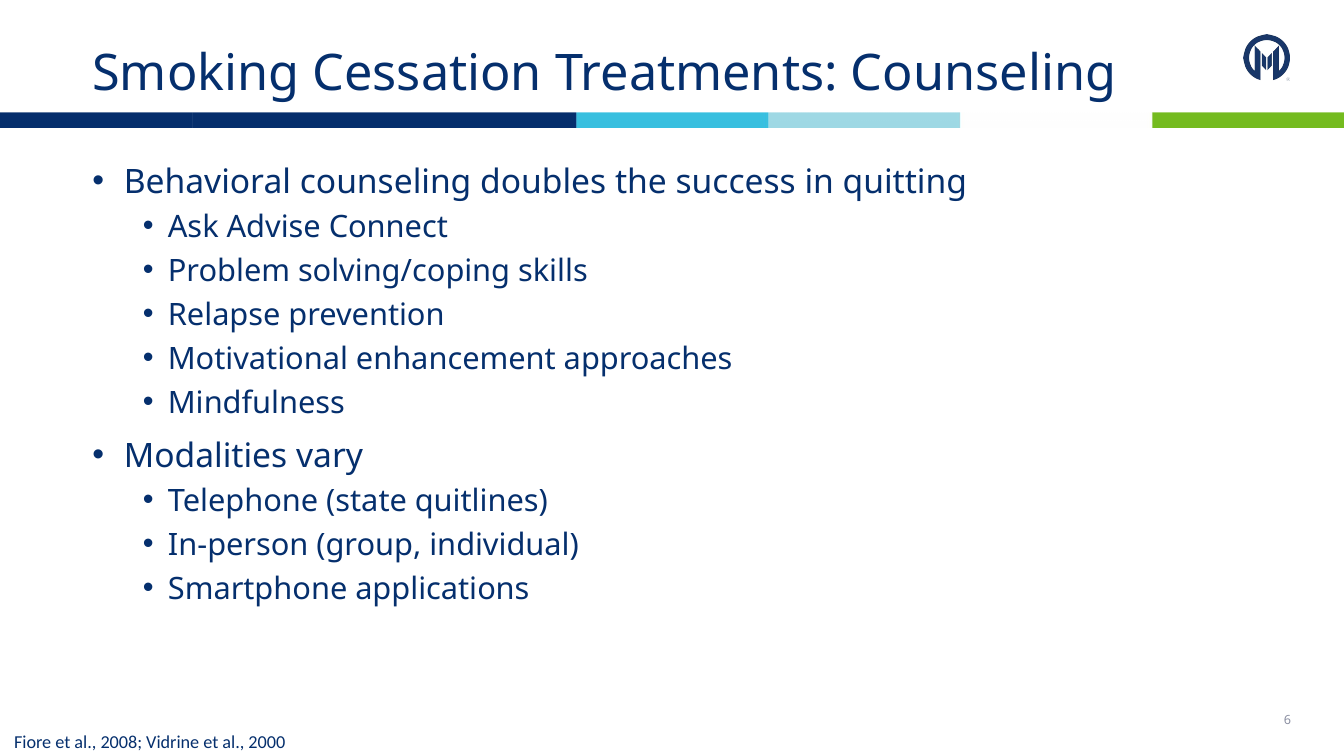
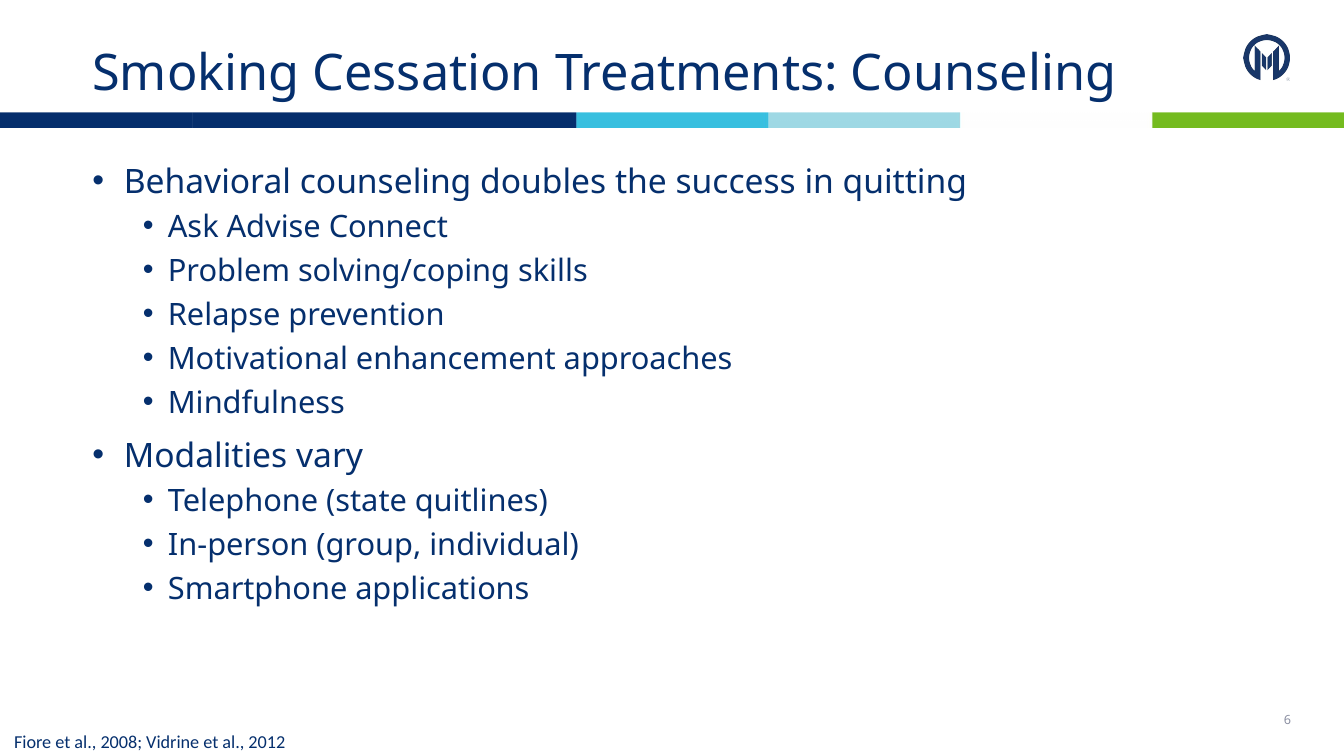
2000: 2000 -> 2012
